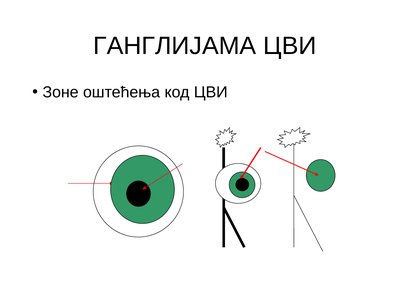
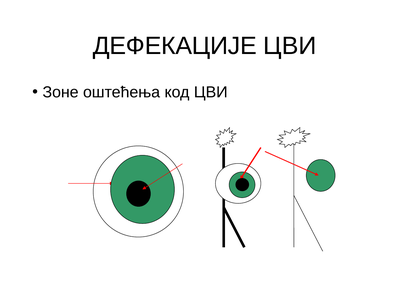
ГАНГЛИЈАМА: ГАНГЛИЈАМА -> ДЕФЕКАЦИЈЕ
